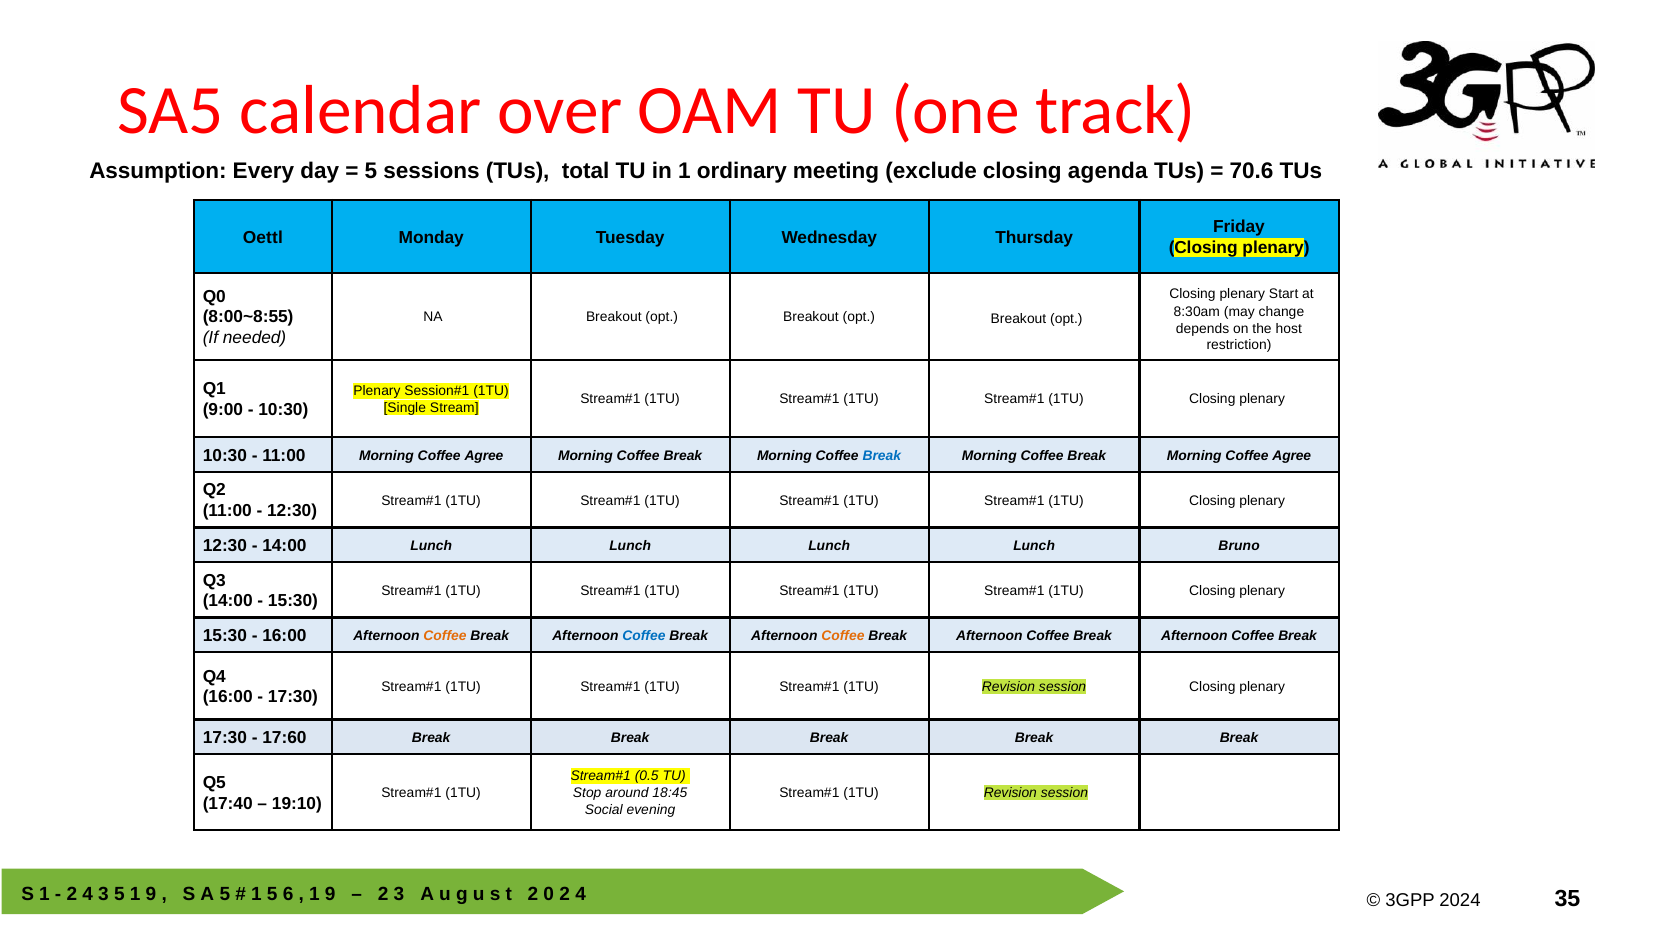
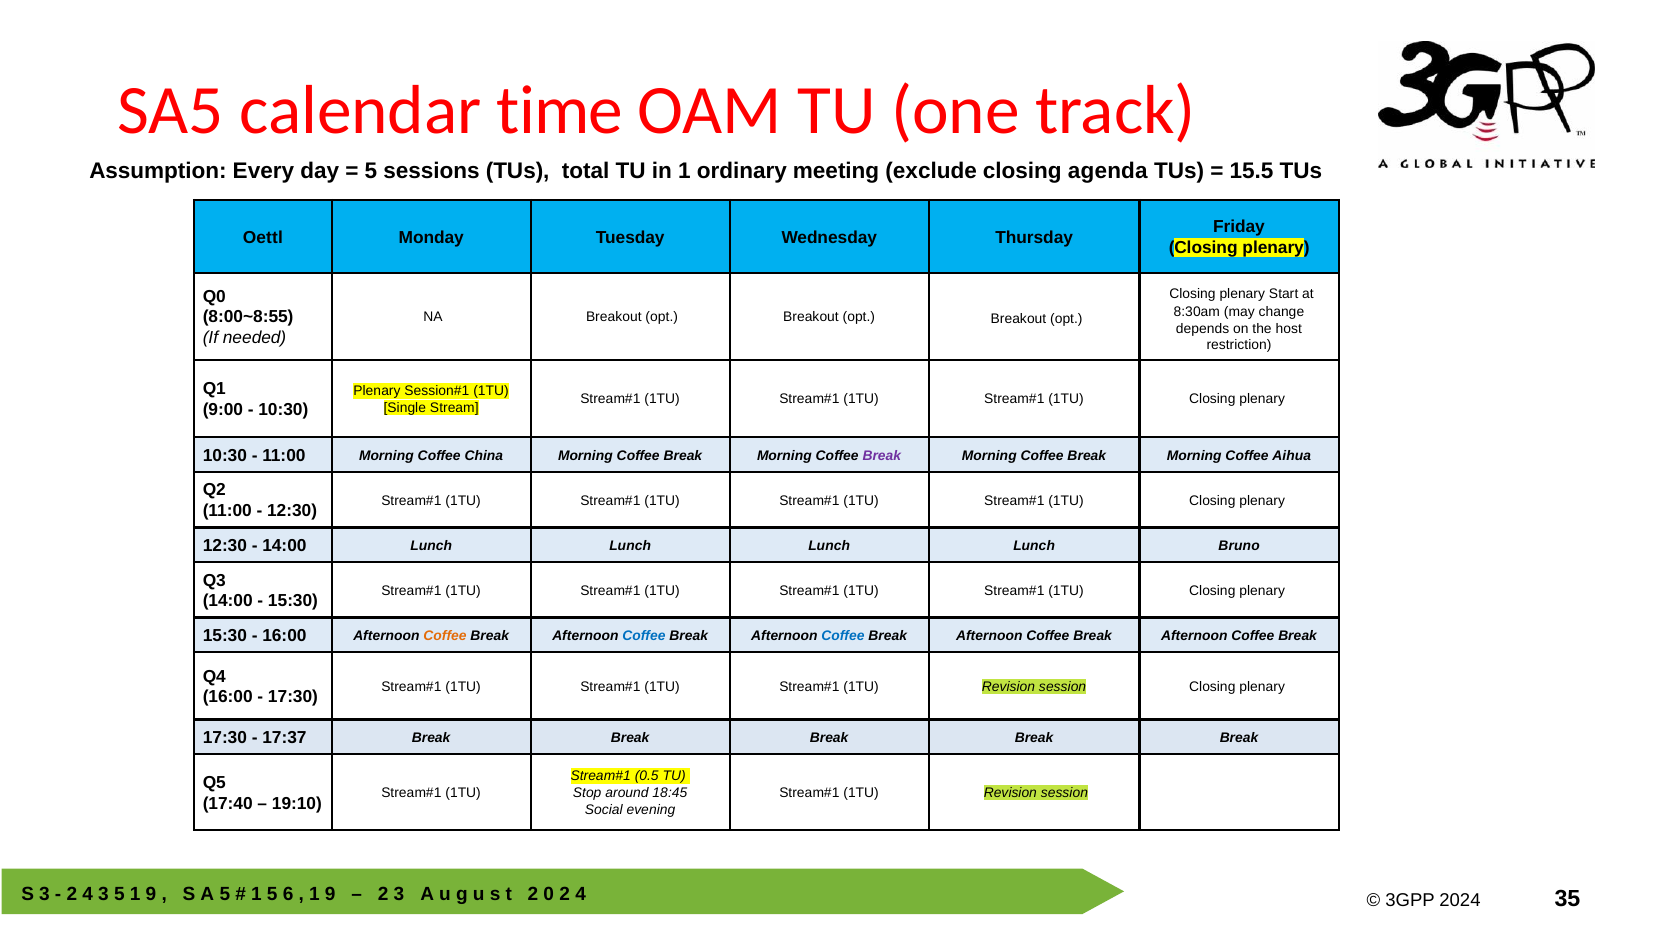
over: over -> time
70.6: 70.6 -> 15.5
11:00 Morning Coffee Agree: Agree -> China
Break at (882, 456) colour: blue -> purple
Break Morning Coffee Agree: Agree -> Aihua
Coffee at (843, 636) colour: orange -> blue
17:60: 17:60 -> 17:37
1 at (44, 894): 1 -> 3
